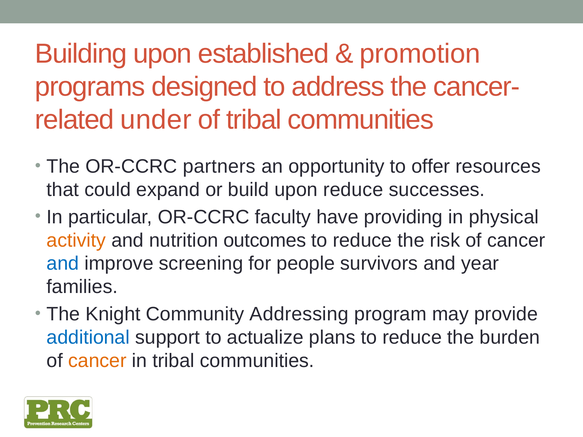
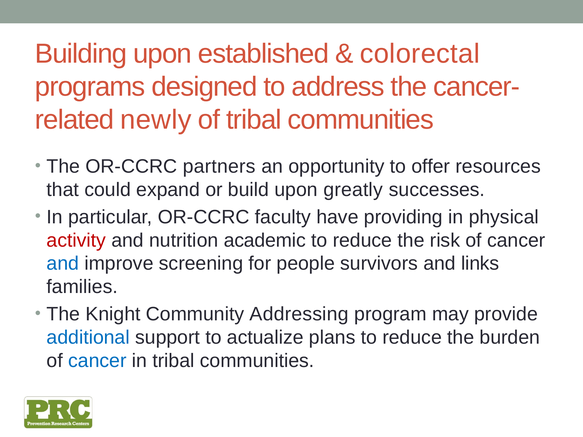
promotion: promotion -> colorectal
under: under -> newly
upon reduce: reduce -> greatly
activity colour: orange -> red
outcomes: outcomes -> academic
year: year -> links
cancer at (97, 361) colour: orange -> blue
